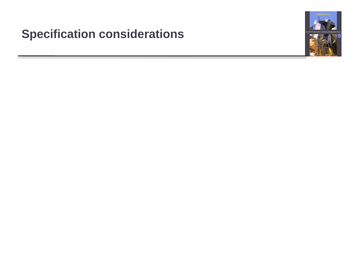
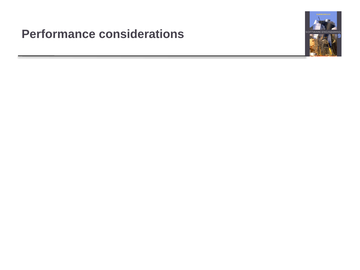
Specification: Specification -> Performance
